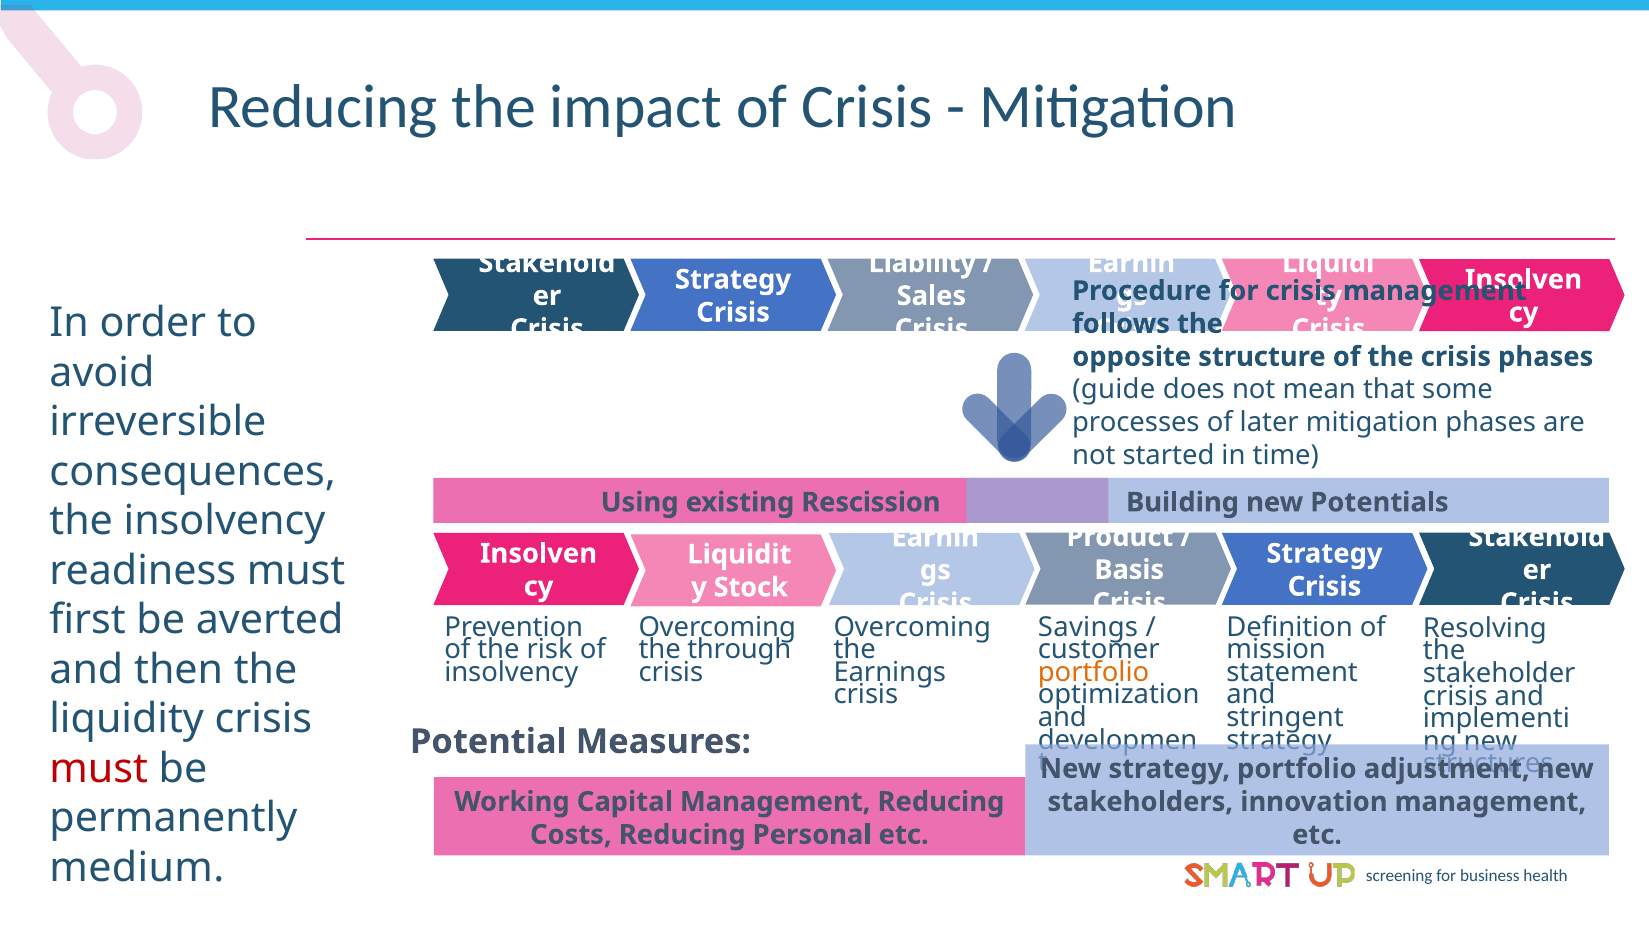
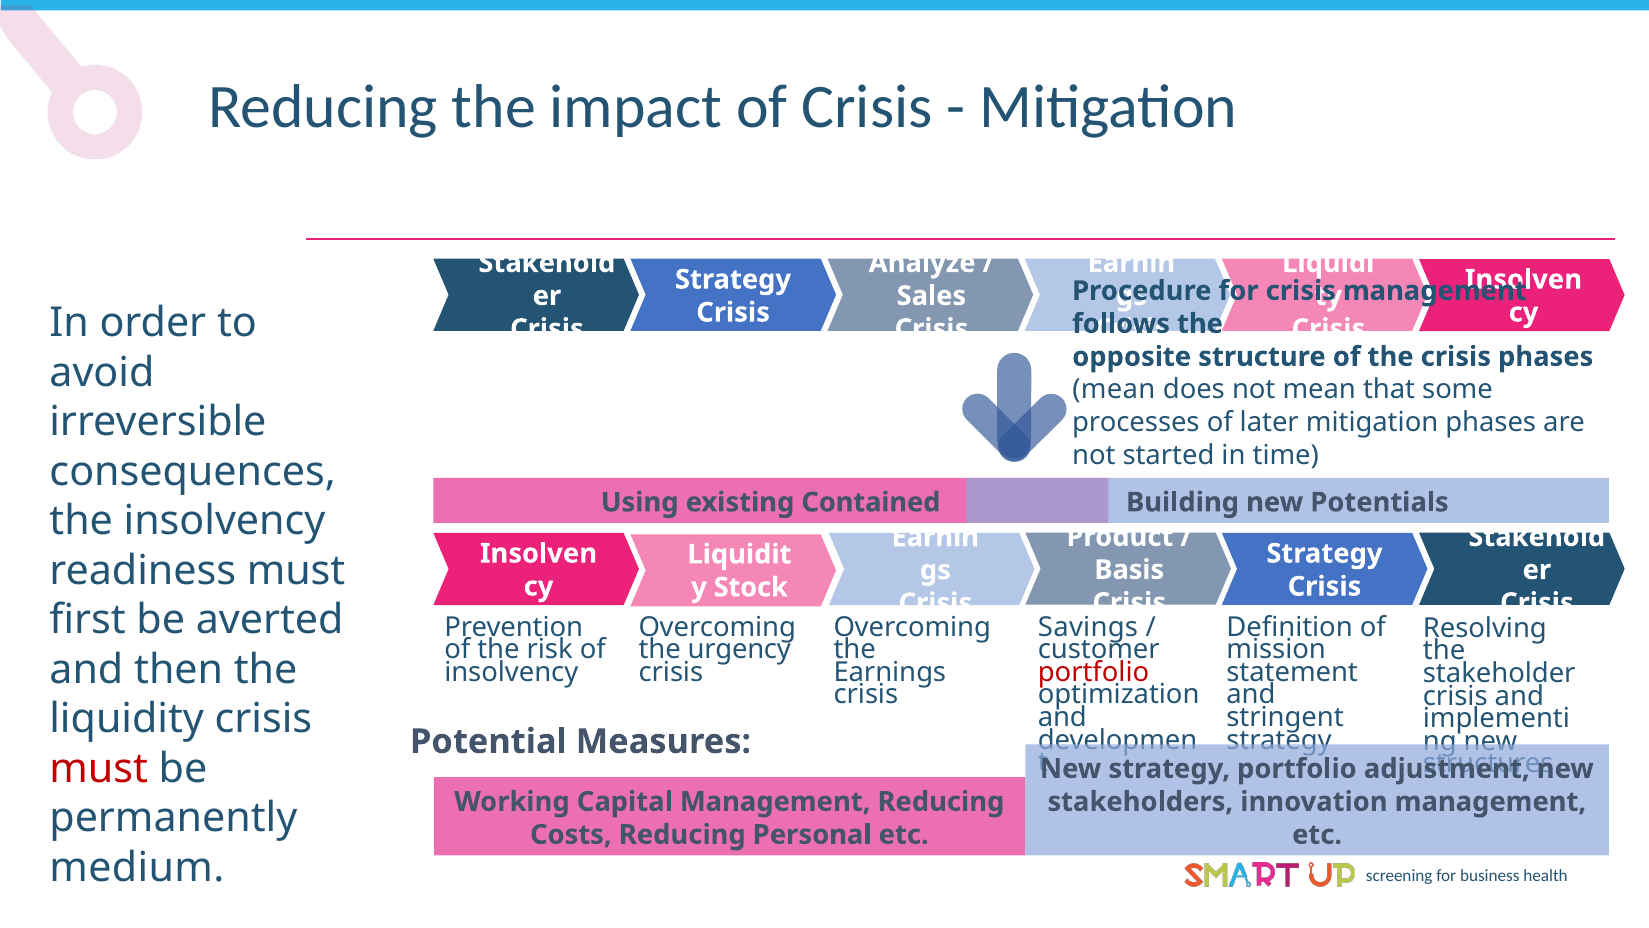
Liability: Liability -> Analyze
guide at (1114, 390): guide -> mean
Rescission: Rescission -> Contained
through: through -> urgency
portfolio at (1094, 672) colour: orange -> red
